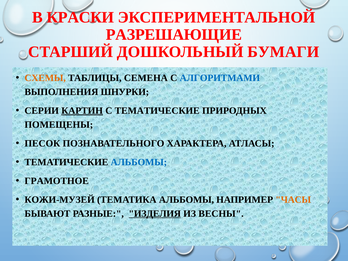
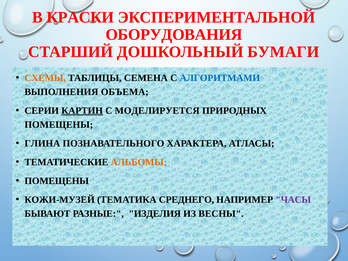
РАЗРЕШАЮЩИЕ: РАЗРЕШАЮЩИЕ -> ОБОРУДОВАНИЯ
ШНУРКИ: ШНУРКИ -> ОБЪЕМА
С ТЕМАТИЧЕСКИЕ: ТЕМАТИЧЕСКИЕ -> МОДЕЛИРУЕТСЯ
ПЕСОК: ПЕСОК -> ГЛИНА
АЛЬБОМЫ at (139, 162) colour: blue -> orange
ГРАМОТНОЕ at (57, 181): ГРАМОТНОЕ -> ПОМЕЩЕНЫ
ТЕМАТИКА АЛЬБОМЫ: АЛЬБОМЫ -> СРЕДНЕГО
ЧАСЫ colour: orange -> purple
ИЗДЕЛИЯ underline: present -> none
